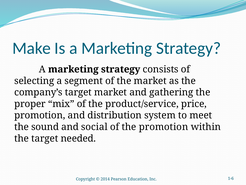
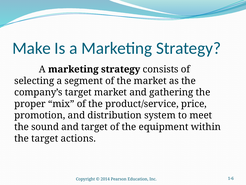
and social: social -> target
the promotion: promotion -> equipment
needed: needed -> actions
